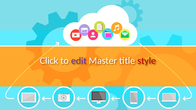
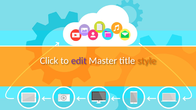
style colour: red -> orange
